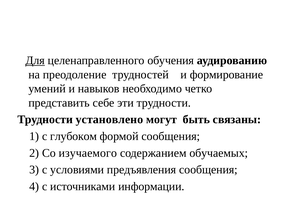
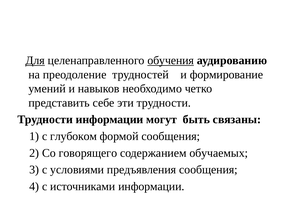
обучения underline: none -> present
Трудности установлено: установлено -> информации
изучаемого: изучаемого -> говорящего
